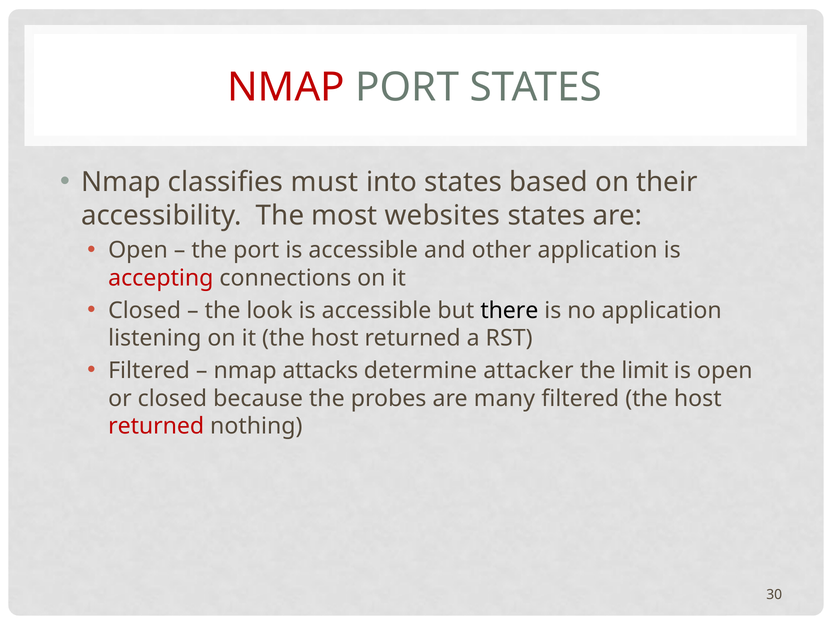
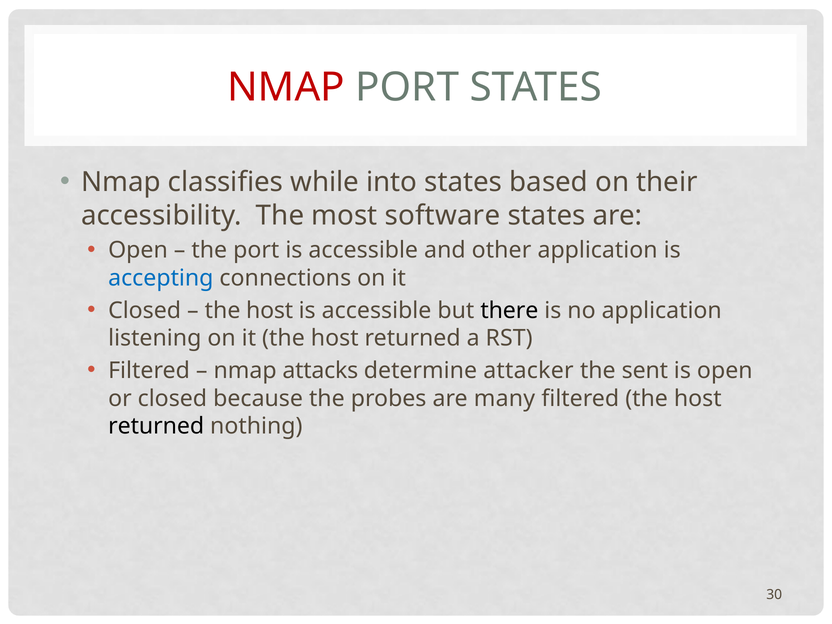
must: must -> while
websites: websites -> software
accepting colour: red -> blue
look at (270, 310): look -> host
limit: limit -> sent
returned at (156, 426) colour: red -> black
